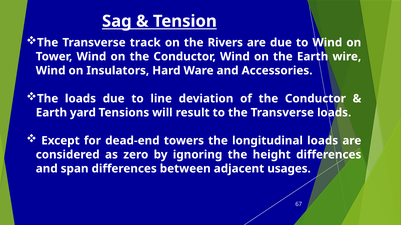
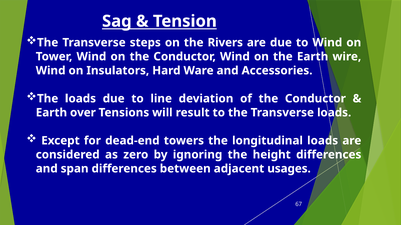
track: track -> steps
yard: yard -> over
